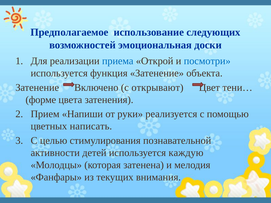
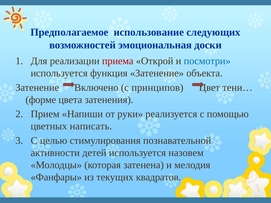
приема colour: blue -> red
открывают: открывают -> принципов
каждую: каждую -> назовем
внимания: внимания -> квадратов
